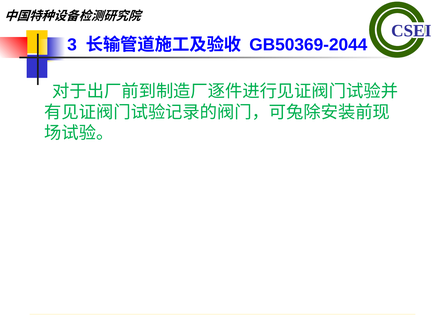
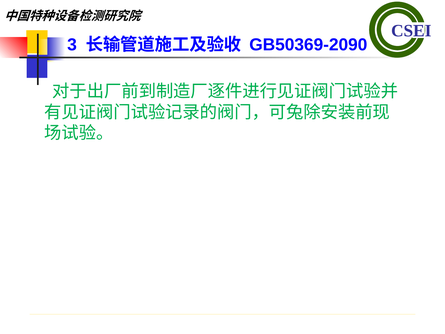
GB50369-2044: GB50369-2044 -> GB50369-2090
